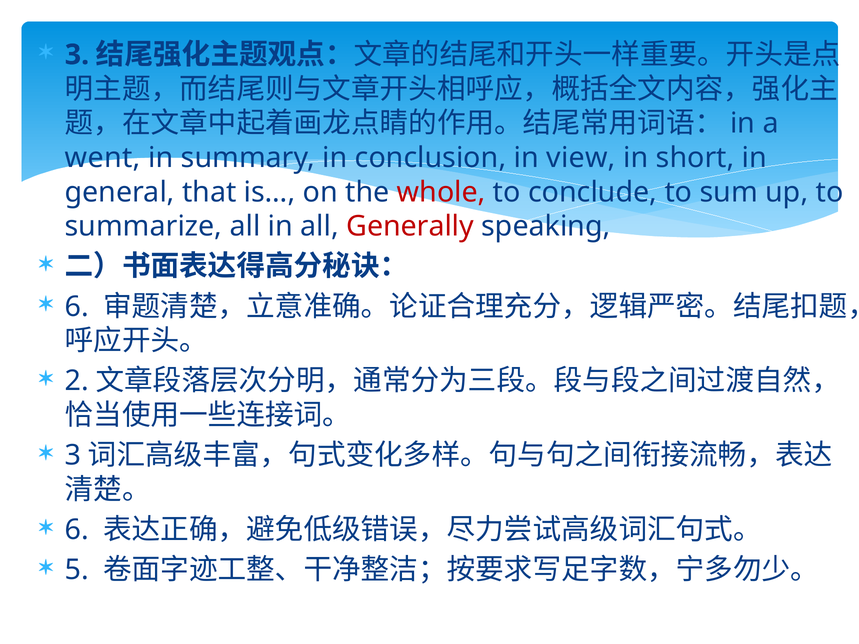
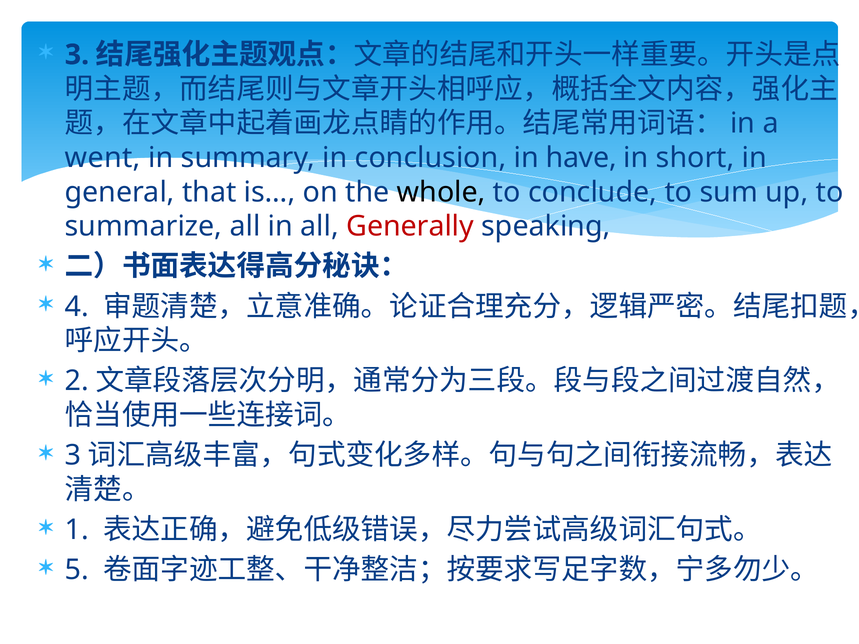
view: view -> have
whole colour: red -> black
6 at (77, 307): 6 -> 4
6 at (77, 530): 6 -> 1
